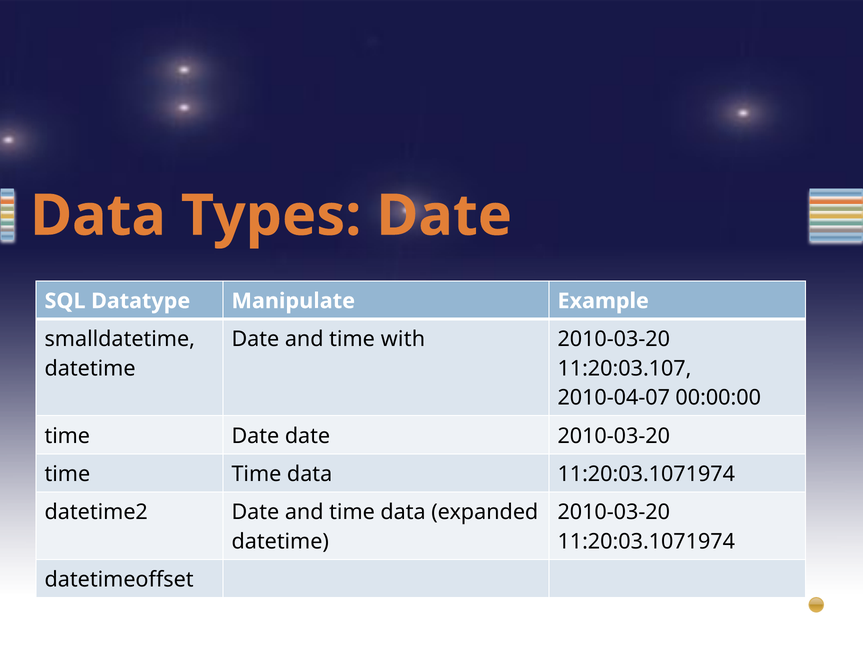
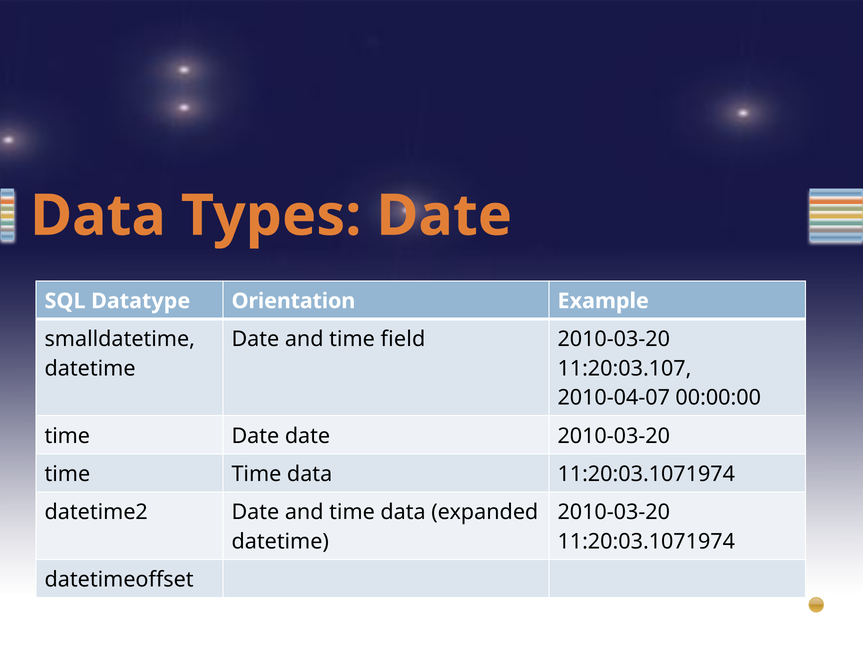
Manipulate: Manipulate -> Orientation
with: with -> field
